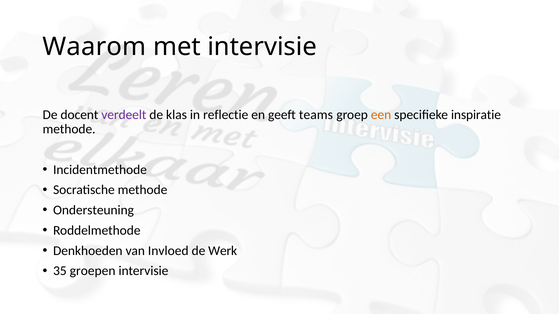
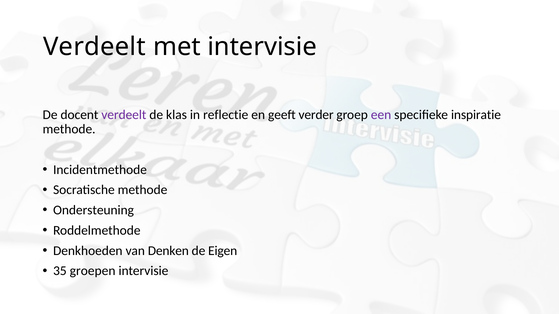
Waarom at (94, 47): Waarom -> Verdeelt
teams: teams -> verder
een colour: orange -> purple
Invloed: Invloed -> Denken
Werk: Werk -> Eigen
